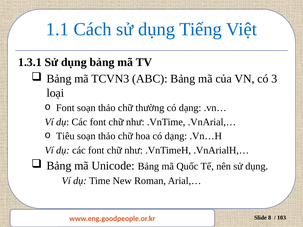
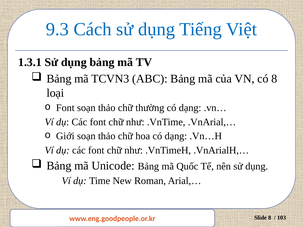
1.1: 1.1 -> 9.3
có 3: 3 -> 8
Tiêu: Tiêu -> Giới
